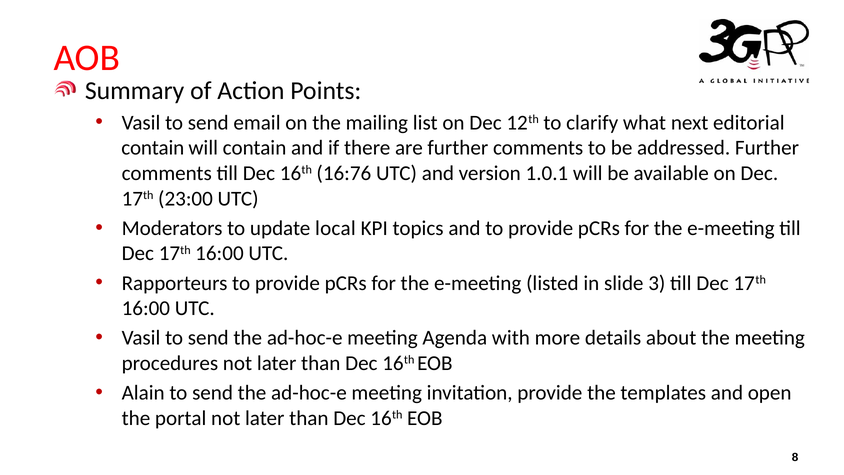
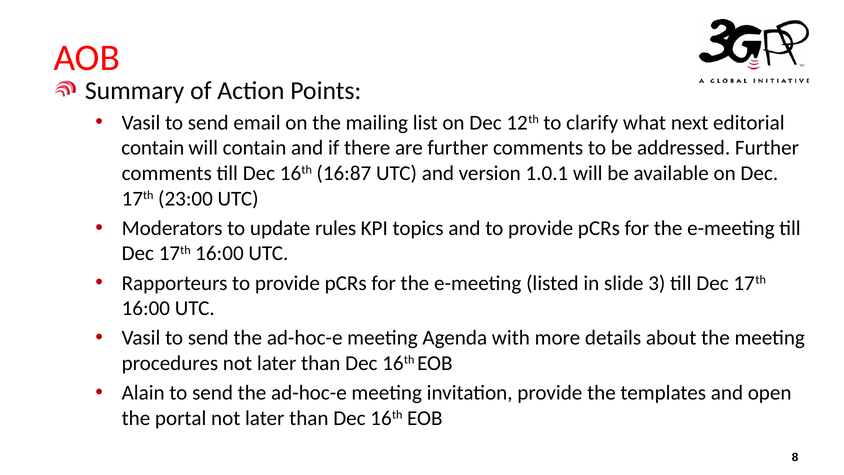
16:76: 16:76 -> 16:87
local: local -> rules
